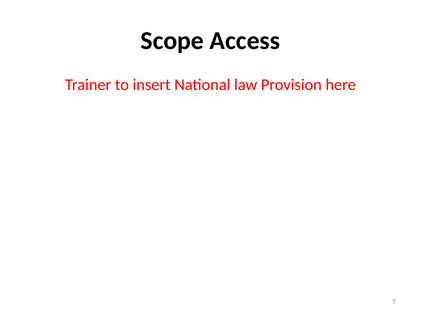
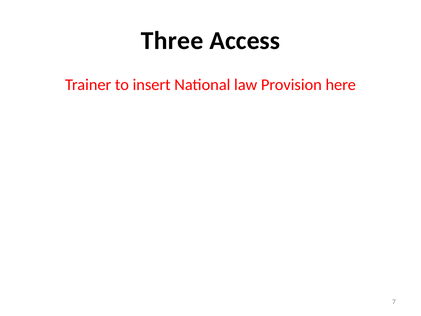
Scope: Scope -> Three
